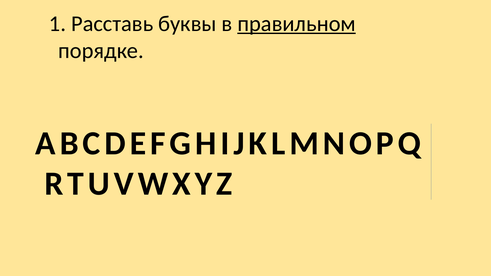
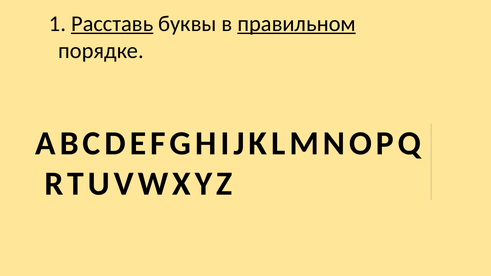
Расставь underline: none -> present
